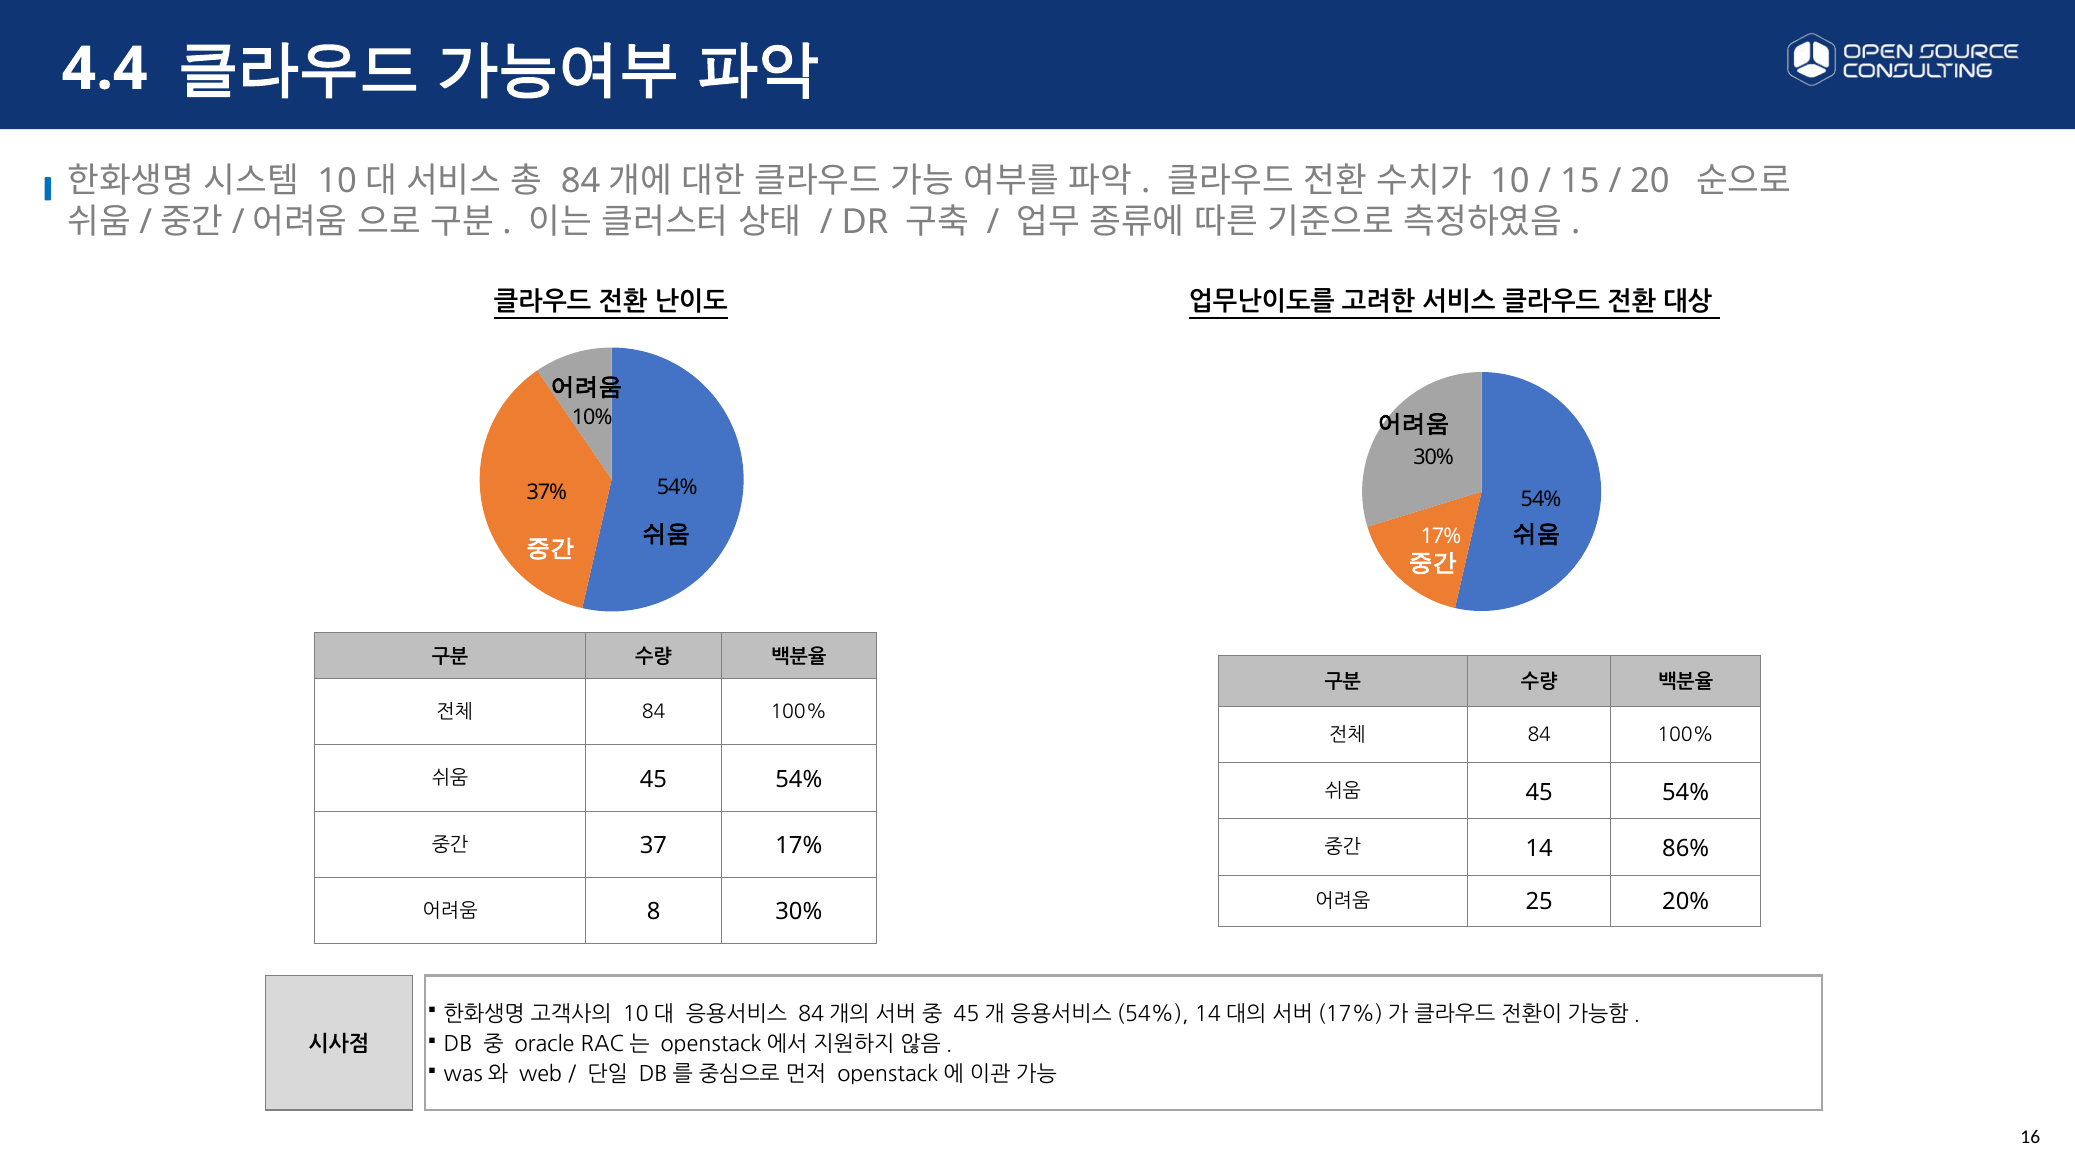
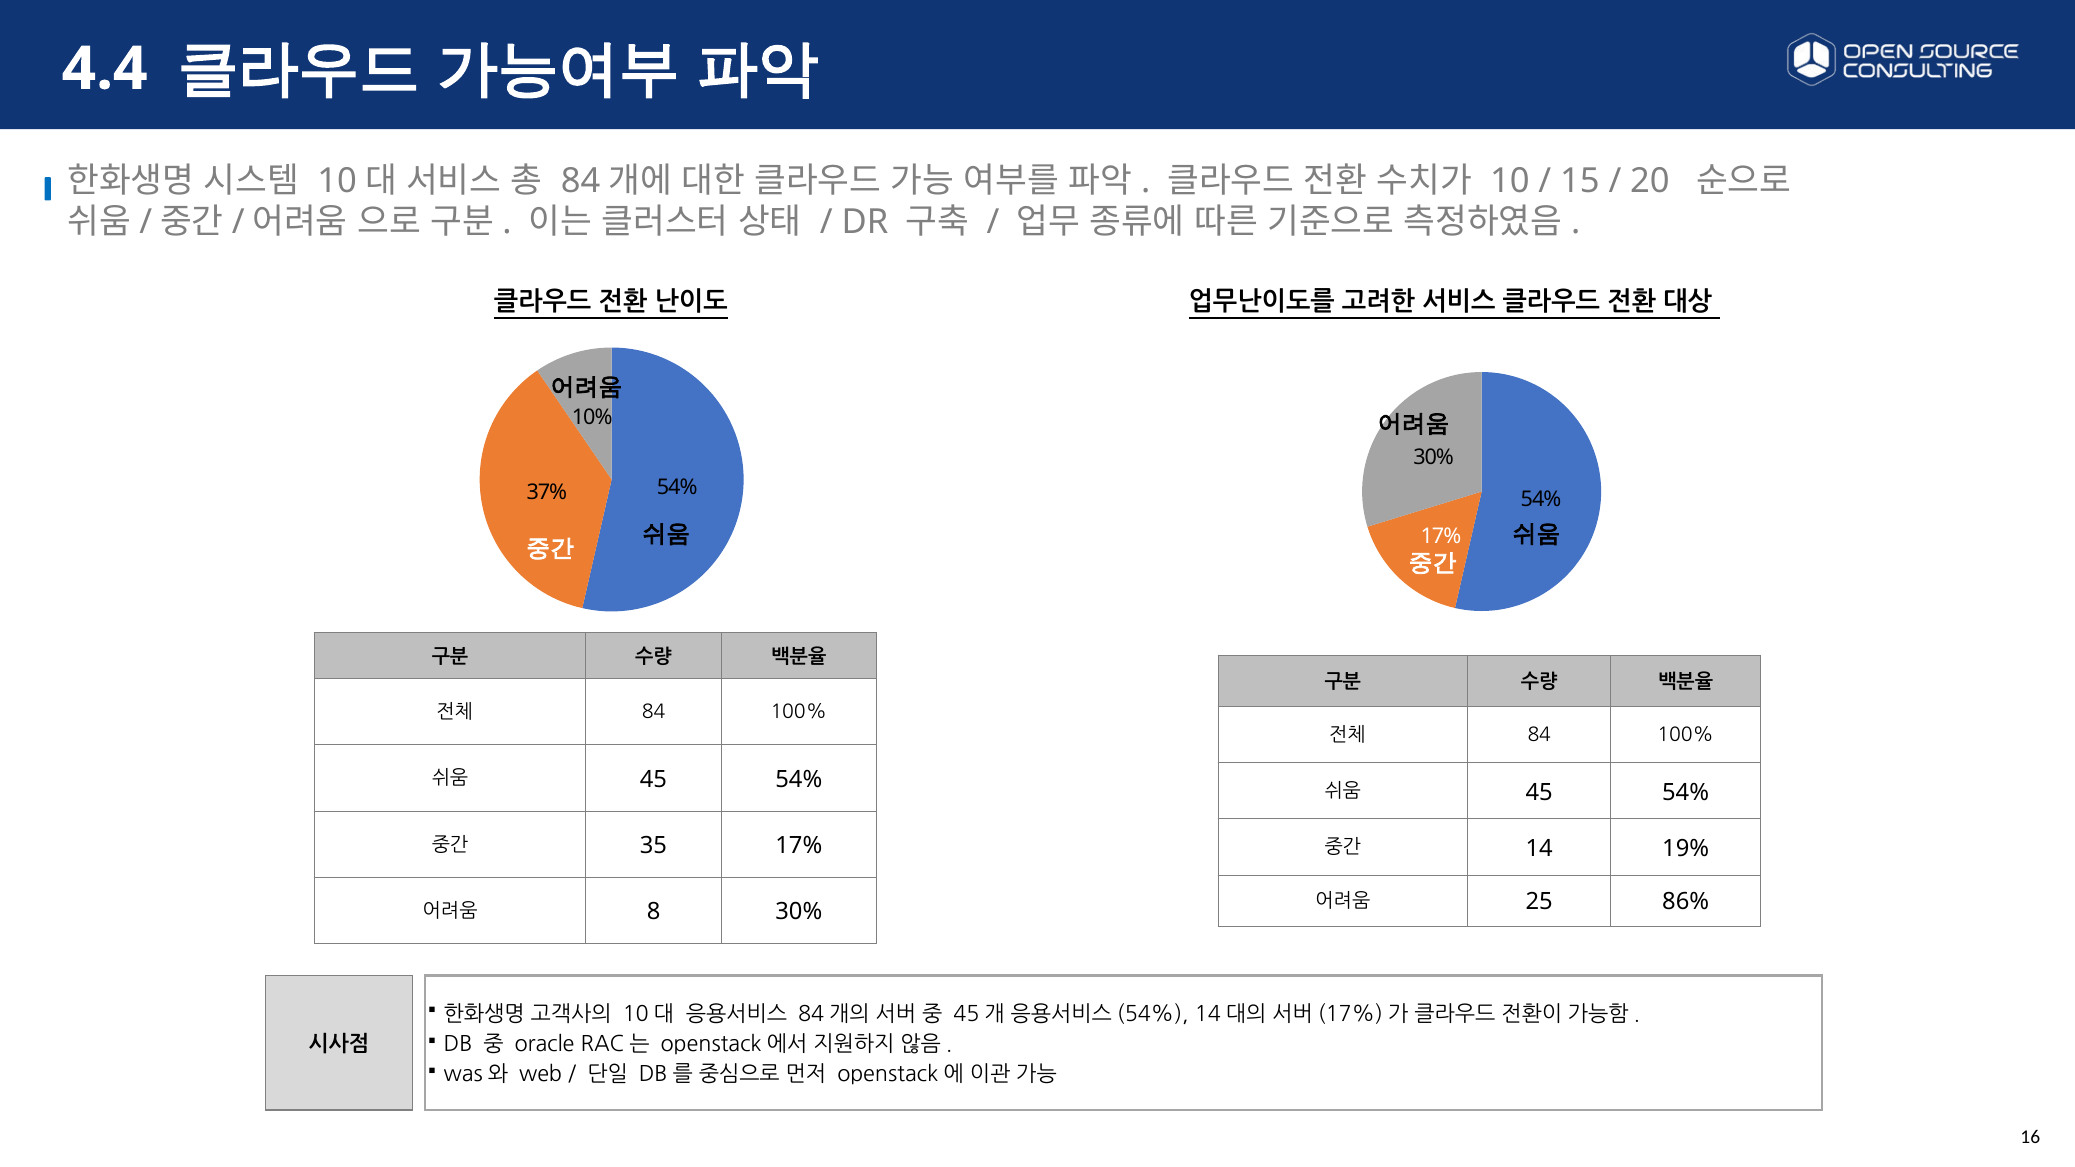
37: 37 -> 35
86%: 86% -> 19%
20%: 20% -> 86%
